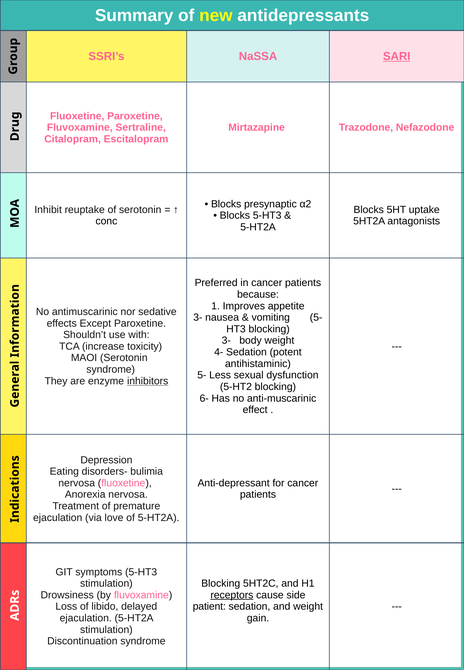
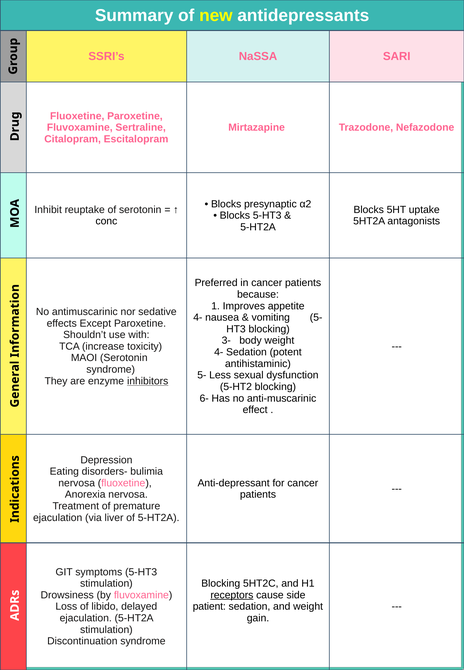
SARI underline: present -> none
3- at (198, 318): 3- -> 4-
love: love -> liver
